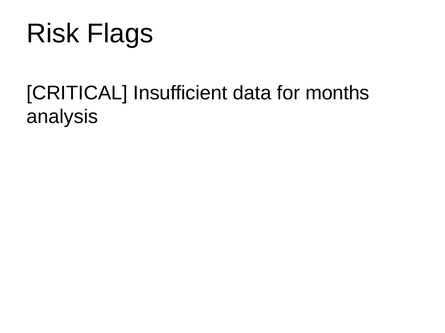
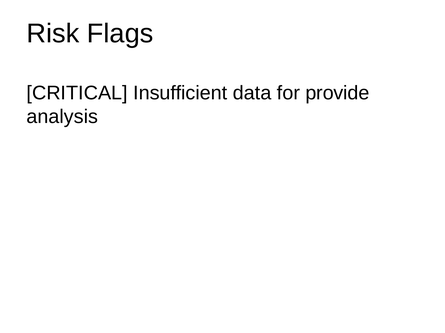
months: months -> provide
